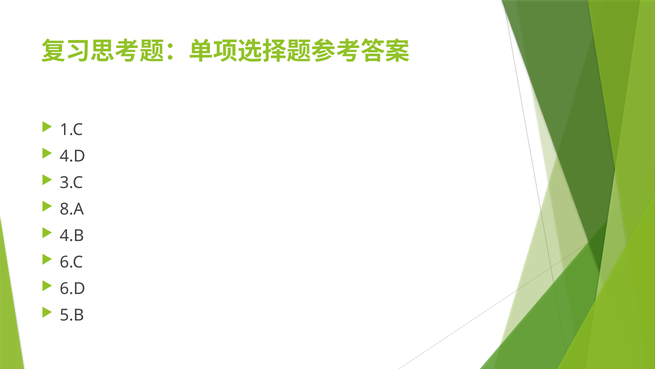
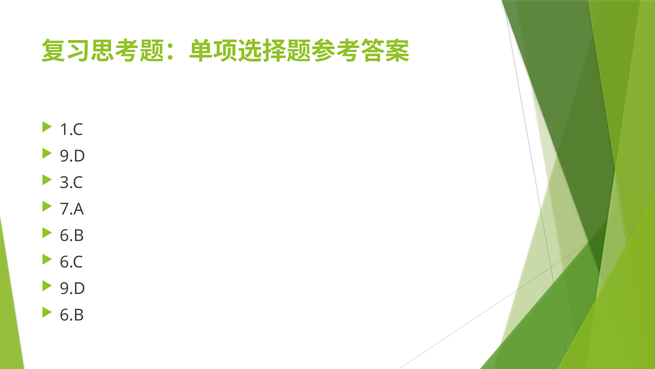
4.D at (73, 156): 4.D -> 9.D
8.A: 8.A -> 7.A
4.B at (72, 235): 4.B -> 6.B
6.D at (73, 288): 6.D -> 9.D
5.B at (72, 315): 5.B -> 6.B
